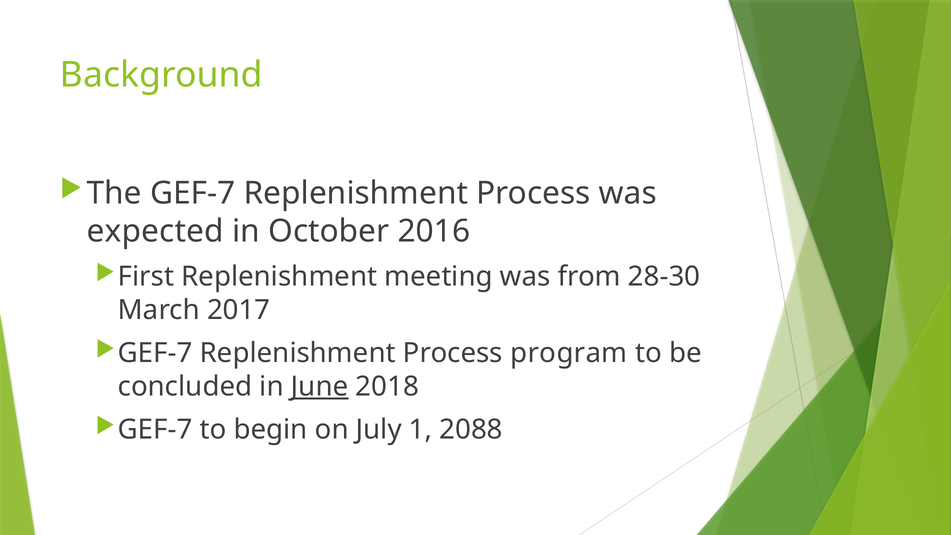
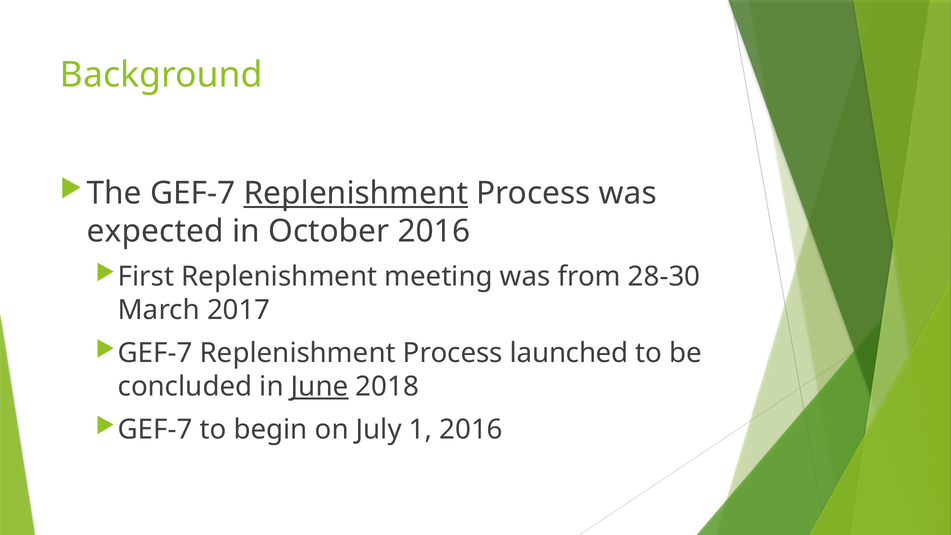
Replenishment at (356, 193) underline: none -> present
program: program -> launched
1 2088: 2088 -> 2016
